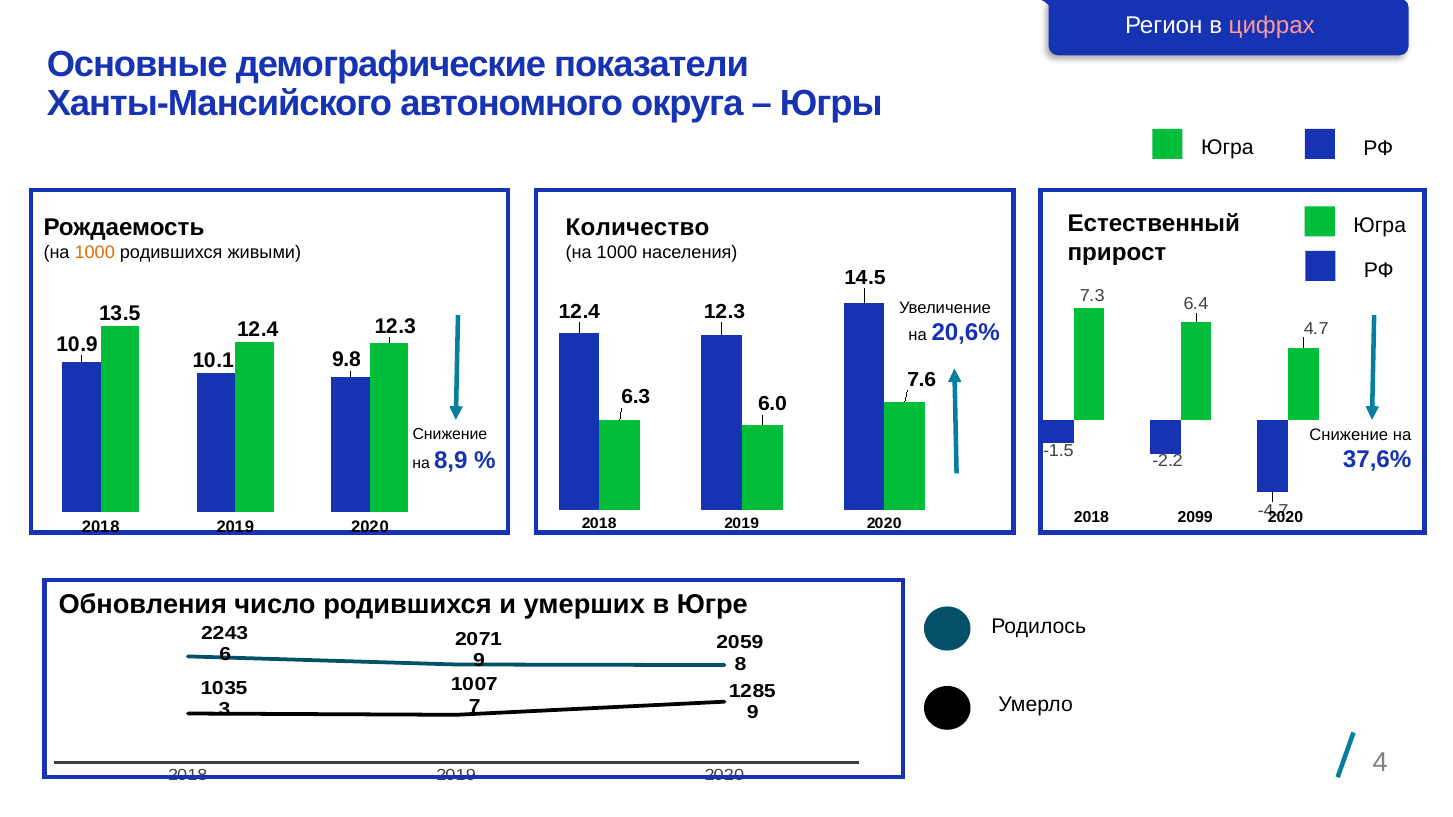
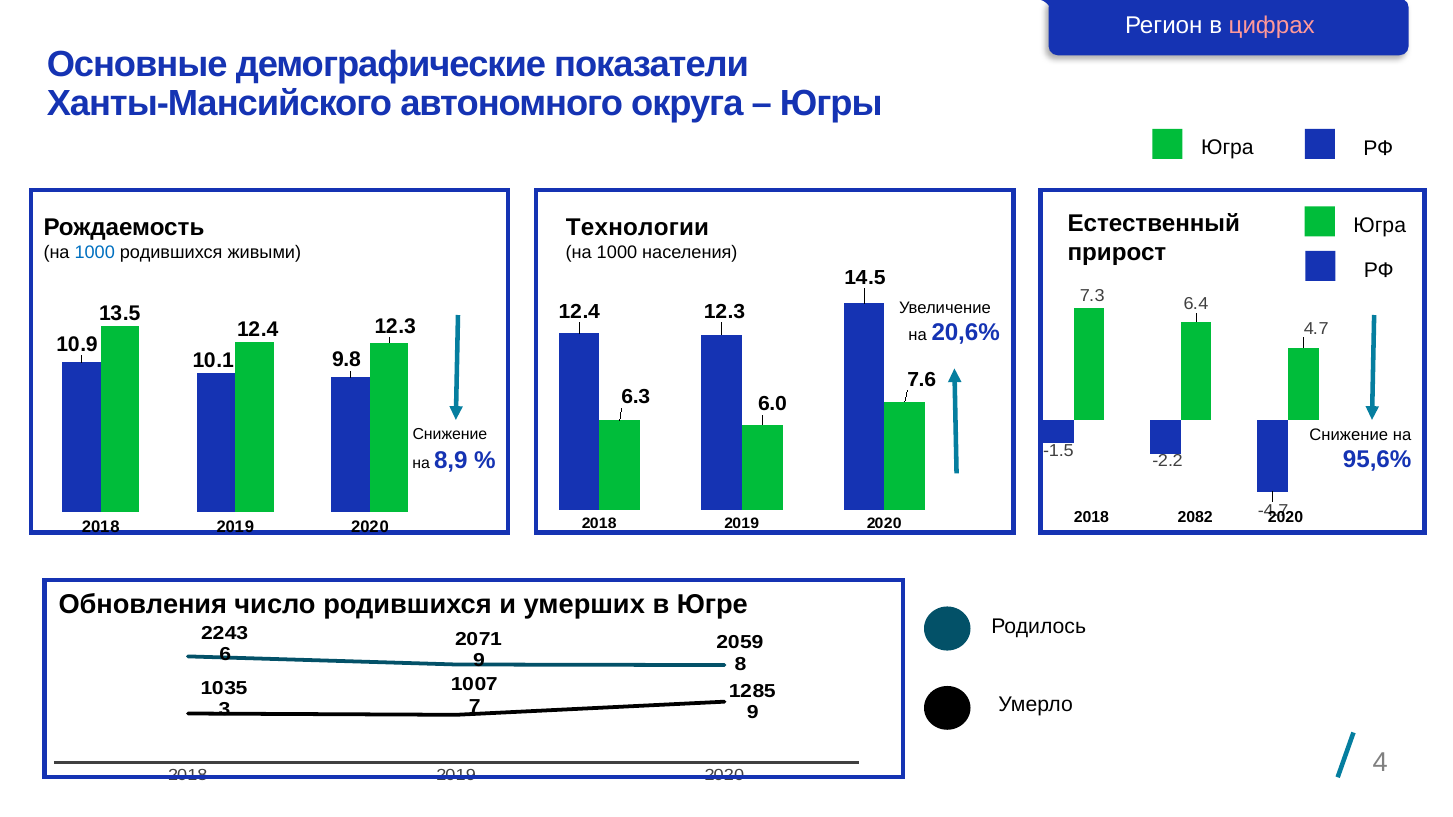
Количество: Количество -> Технологии
1000 at (95, 252) colour: orange -> blue
37,6%: 37,6% -> 95,6%
2099: 2099 -> 2082
